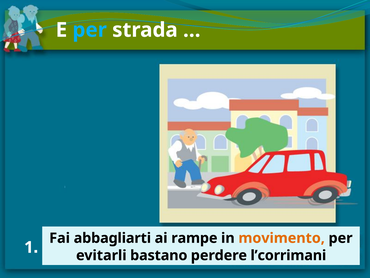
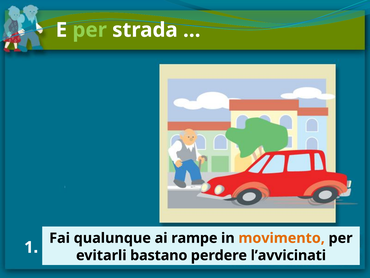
per at (90, 30) colour: light blue -> light green
abbagliarti: abbagliarti -> qualunque
l’corrimani: l’corrimani -> l’avvicinati
